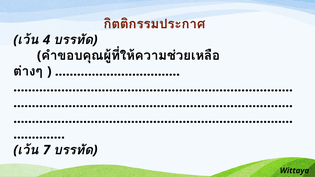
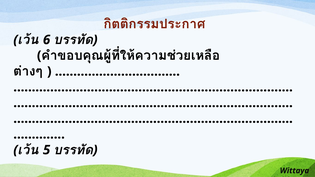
4: 4 -> 6
7: 7 -> 5
